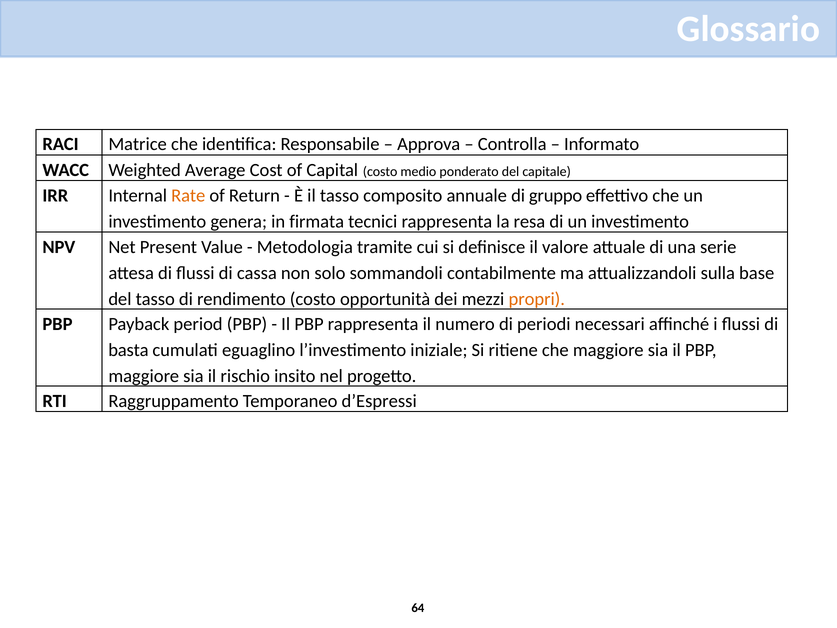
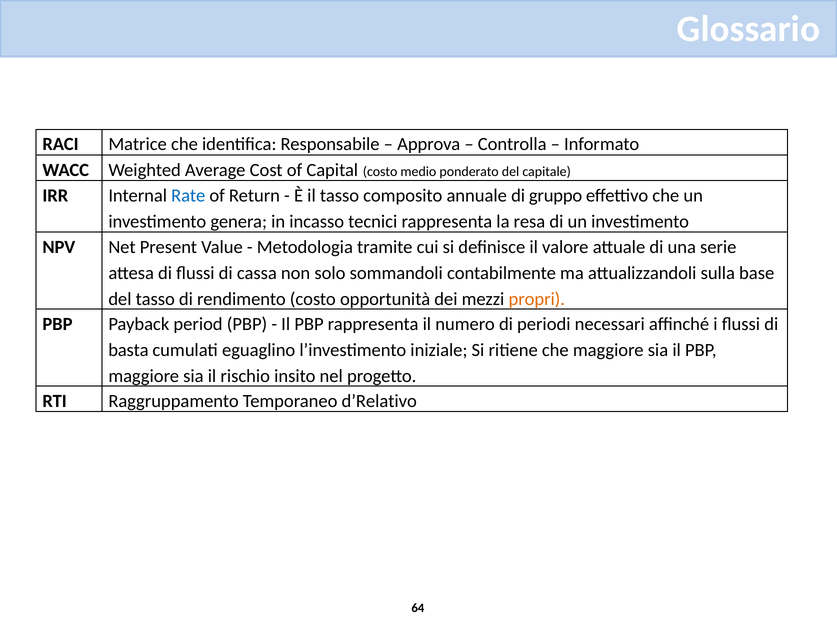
Rate colour: orange -> blue
firmata: firmata -> incasso
d’Espressi: d’Espressi -> d’Relativo
